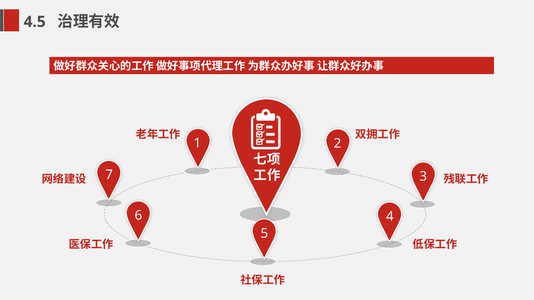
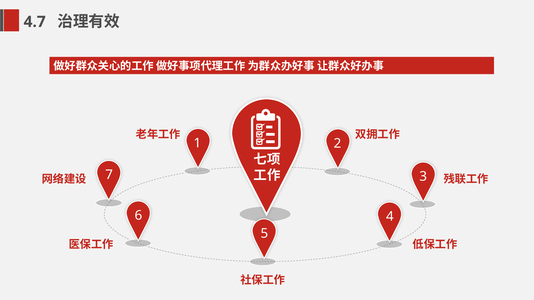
4.5: 4.5 -> 4.7
